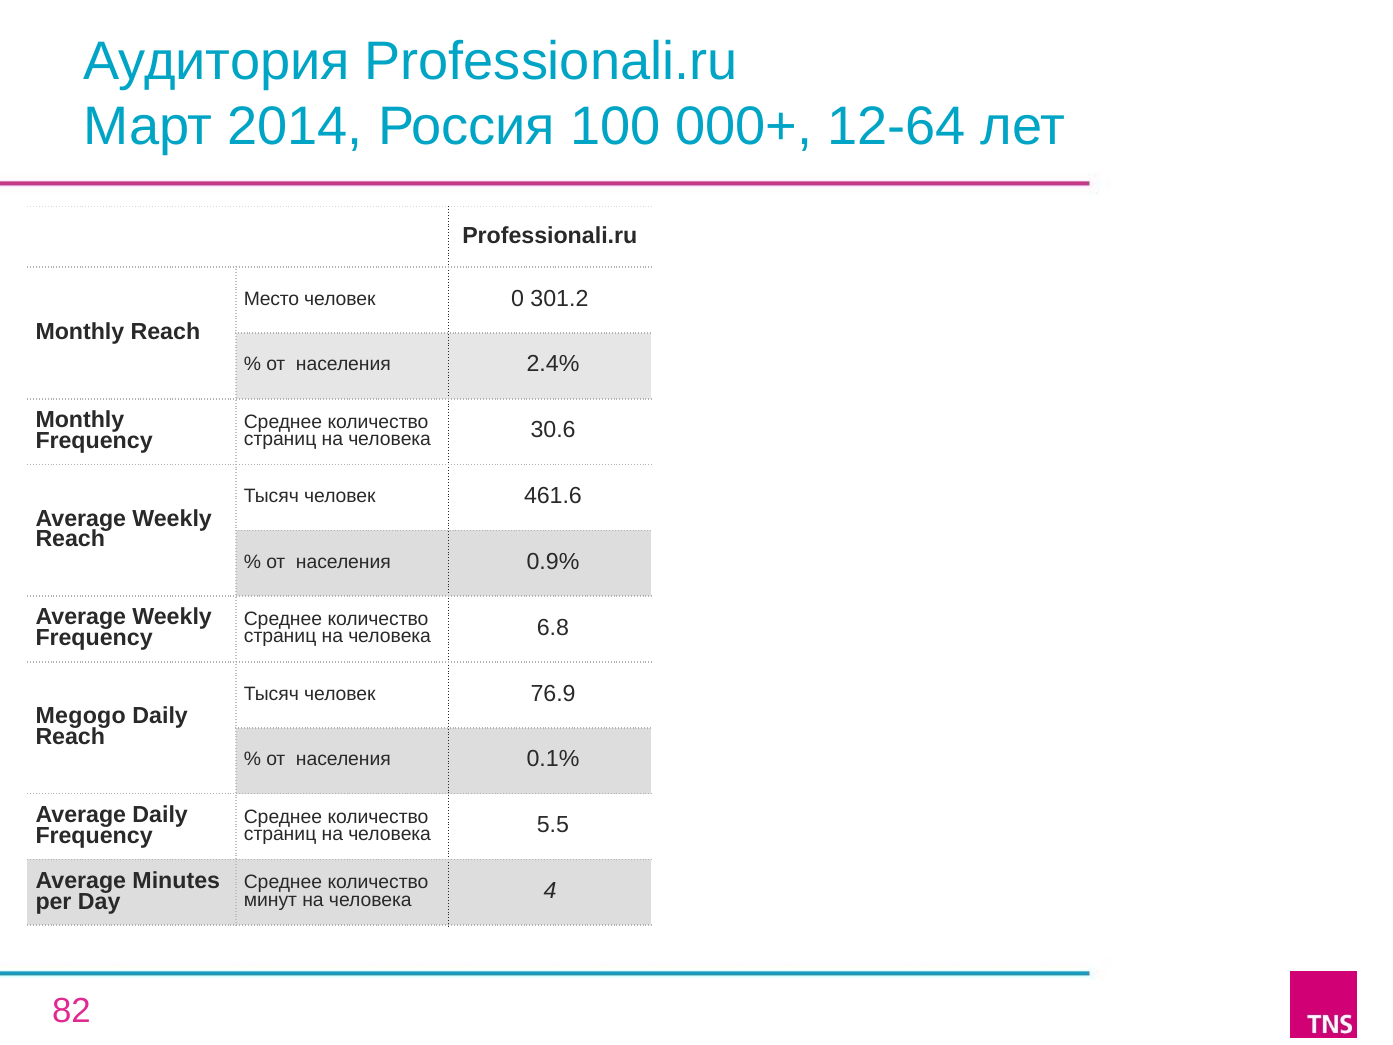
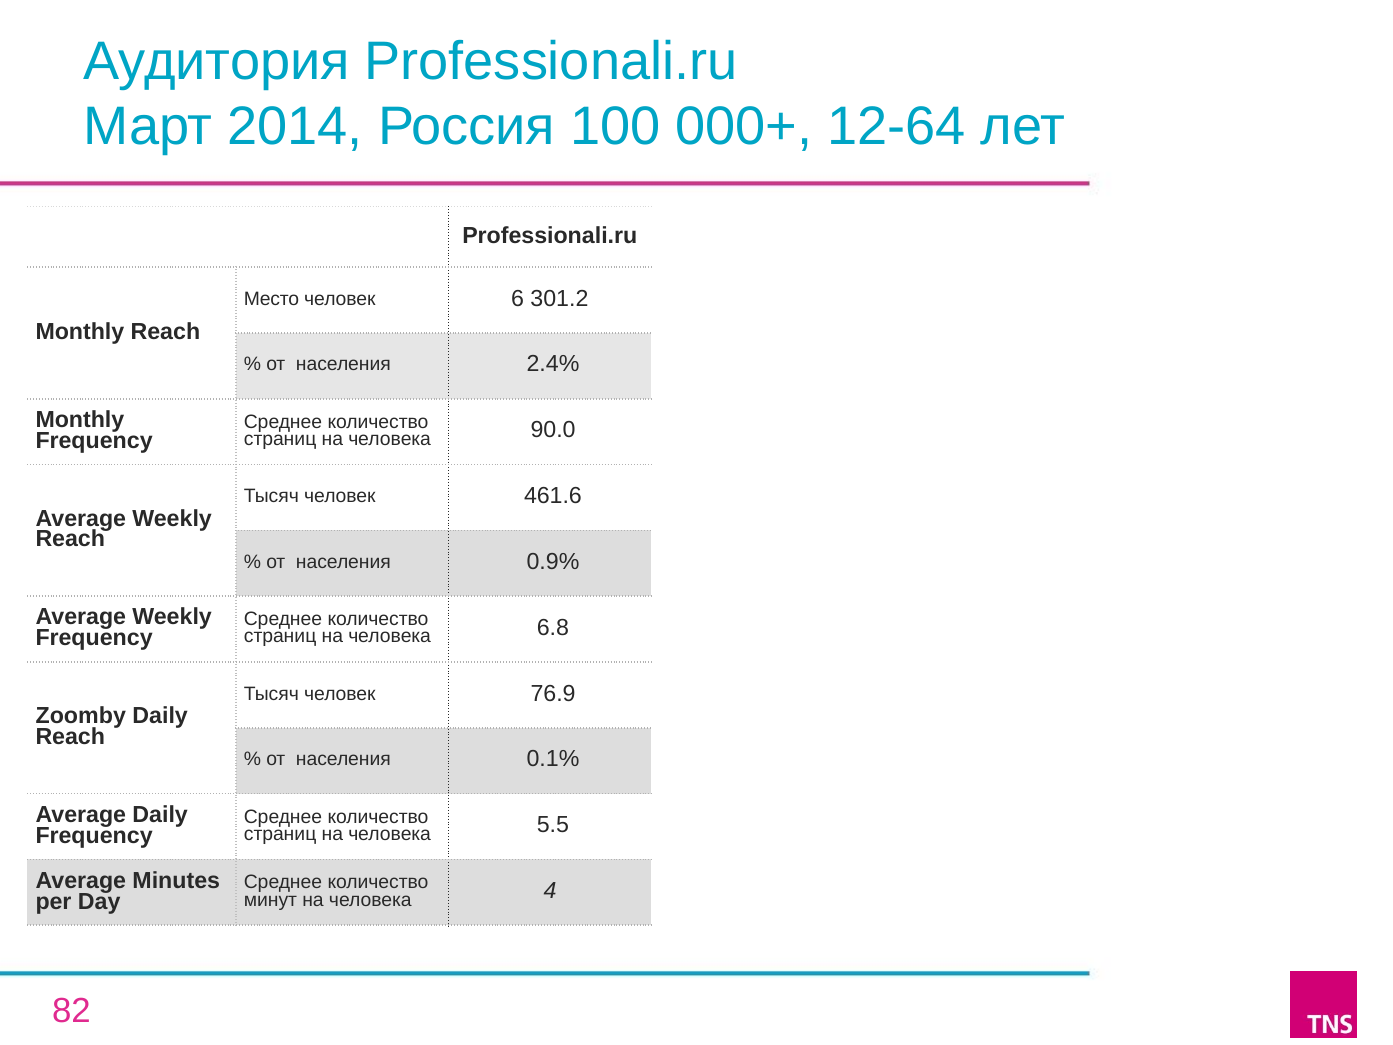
0: 0 -> 6
30.6: 30.6 -> 90.0
Megogo: Megogo -> Zoomby
